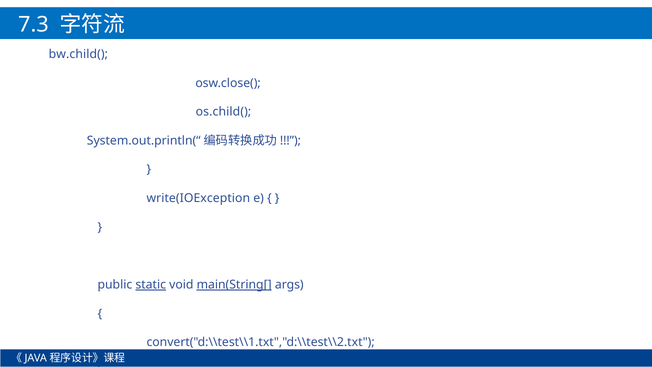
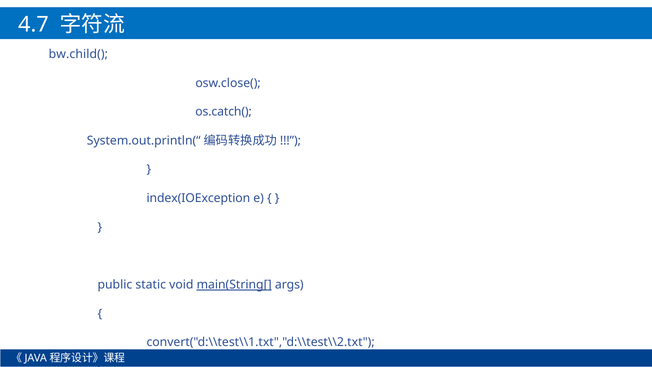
7.3: 7.3 -> 4.7
os.child(: os.child( -> os.catch(
write(IOException: write(IOException -> index(IOException
static underline: present -> none
